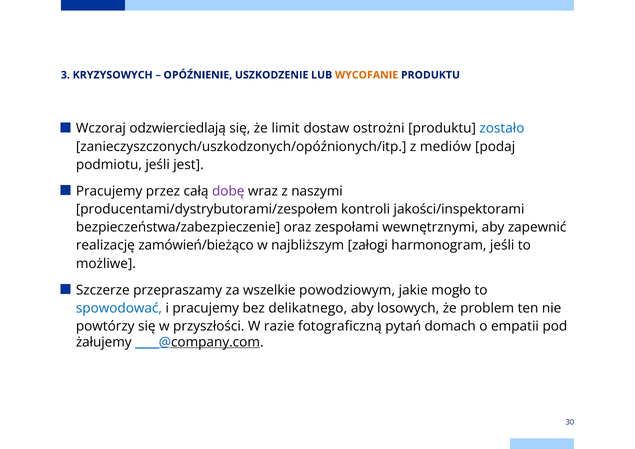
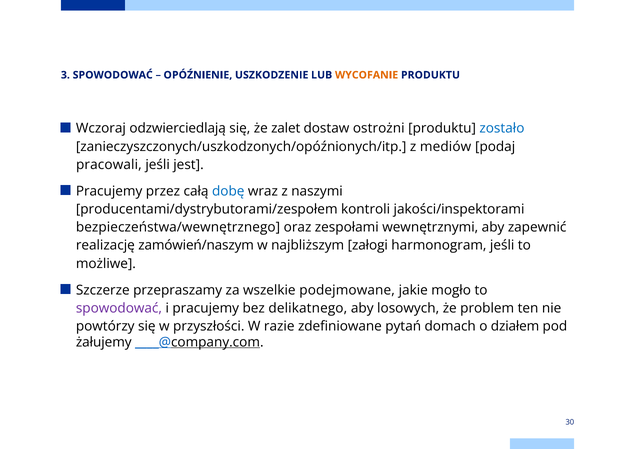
3 KRYZYSOWYCH: KRYZYSOWYCH -> SPOWODOWAĆ
limit: limit -> zalet
podmiotu: podmiotu -> pracowali
dobę colour: purple -> blue
bezpieczeństwa/zabezpieczenie: bezpieczeństwa/zabezpieczenie -> bezpieczeństwa/wewnętrznego
zamówień/bieżąco: zamówień/bieżąco -> zamówień/naszym
powodziowym: powodziowym -> podejmowane
spowodować at (119, 308) colour: blue -> purple
fotograficzną: fotograficzną -> zdefiniowane
empatii: empatii -> działem
